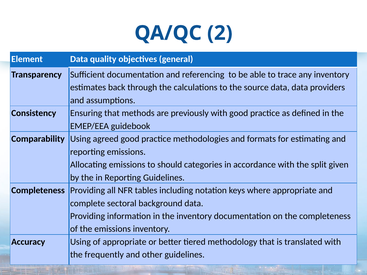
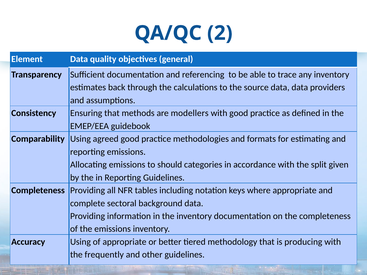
previously: previously -> modellers
translated: translated -> producing
